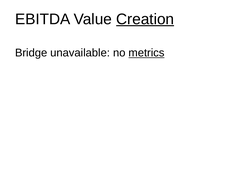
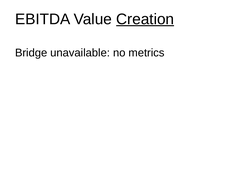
metrics underline: present -> none
